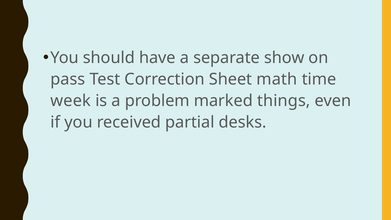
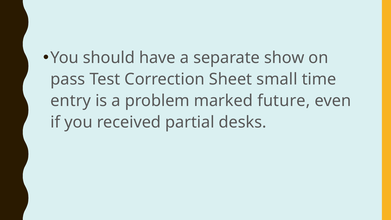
math: math -> small
week: week -> entry
things: things -> future
